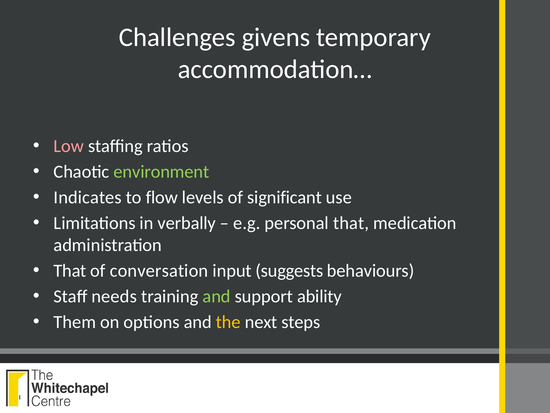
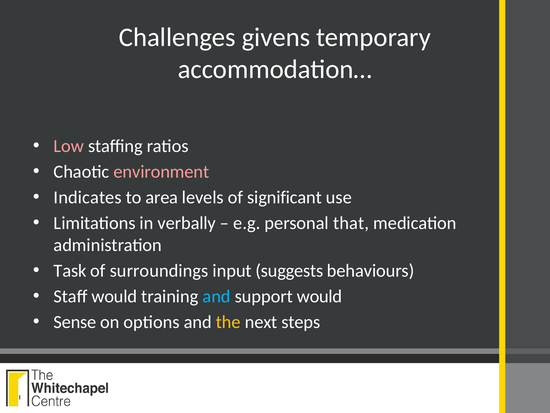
environment colour: light green -> pink
flow: flow -> area
That at (70, 270): That -> Task
conversation: conversation -> surroundings
Staff needs: needs -> would
and at (217, 296) colour: light green -> light blue
support ability: ability -> would
Them: Them -> Sense
